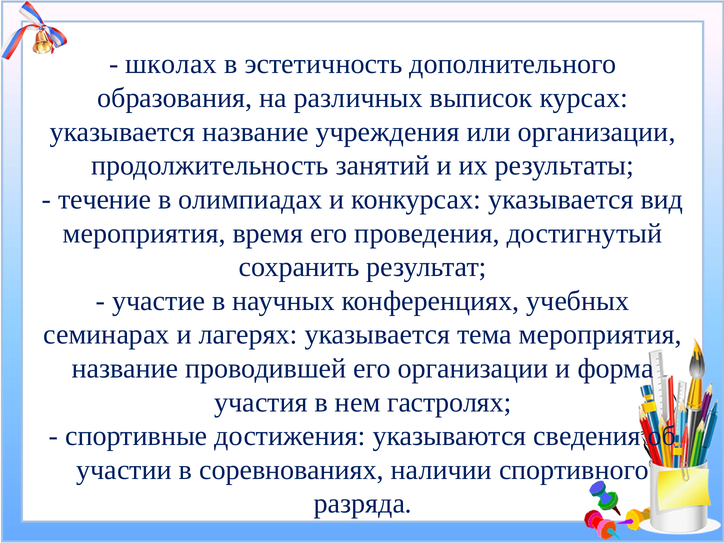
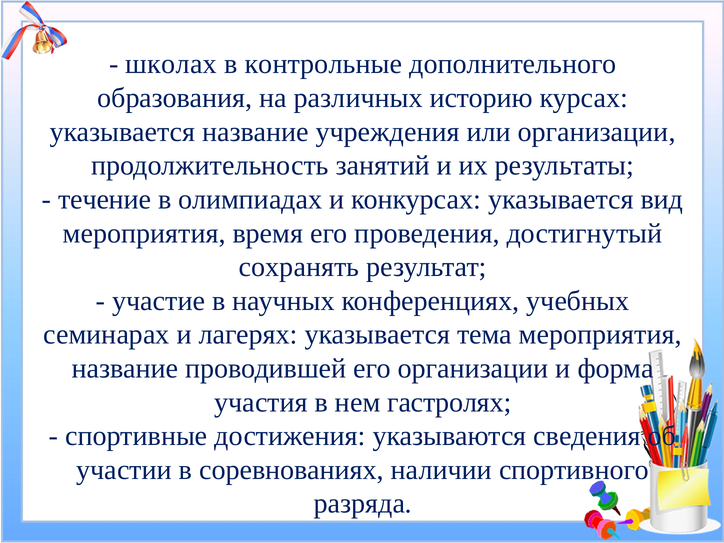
эстетичность: эстетичность -> контрольные
выписок: выписок -> историю
сохранить: сохранить -> сохранять
